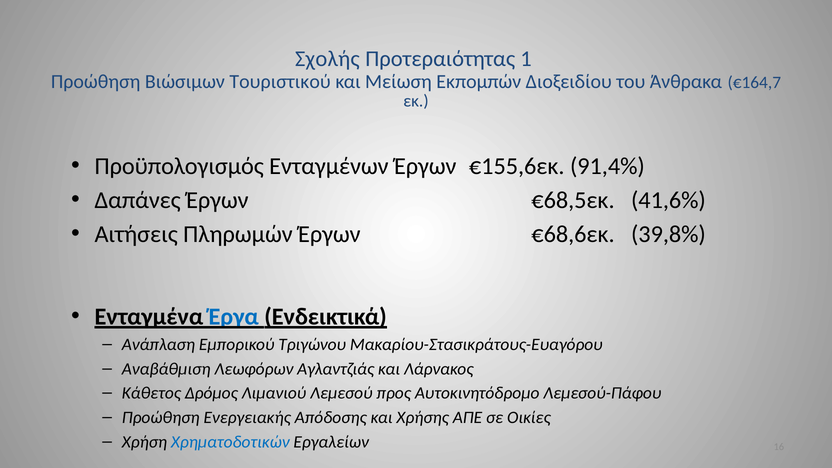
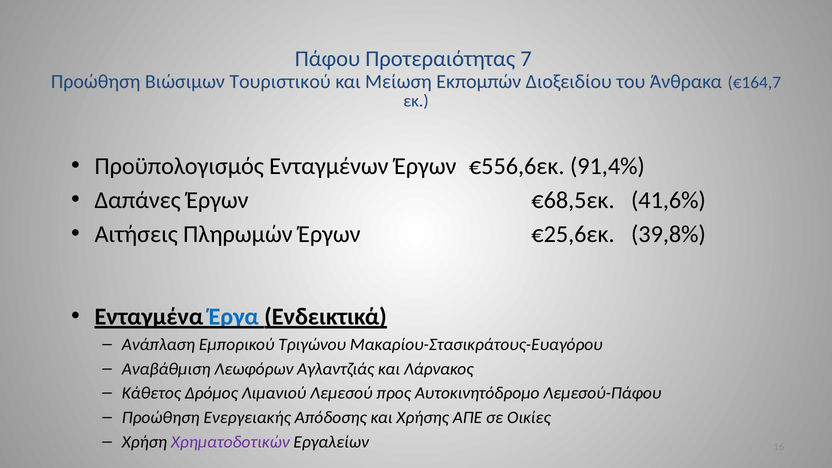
Σχολής: Σχολής -> Πάφου
1: 1 -> 7
€155,6εκ: €155,6εκ -> €556,6εκ
€68,6εκ: €68,6εκ -> €25,6εκ
Χρηματοδοτικών colour: blue -> purple
